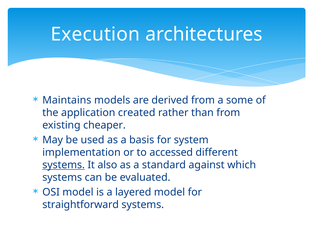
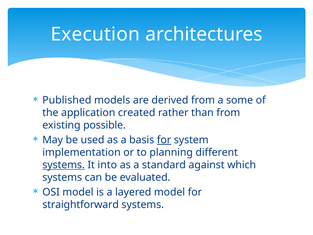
Maintains: Maintains -> Published
cheaper: cheaper -> possible
for at (164, 140) underline: none -> present
accessed: accessed -> planning
also: also -> into
